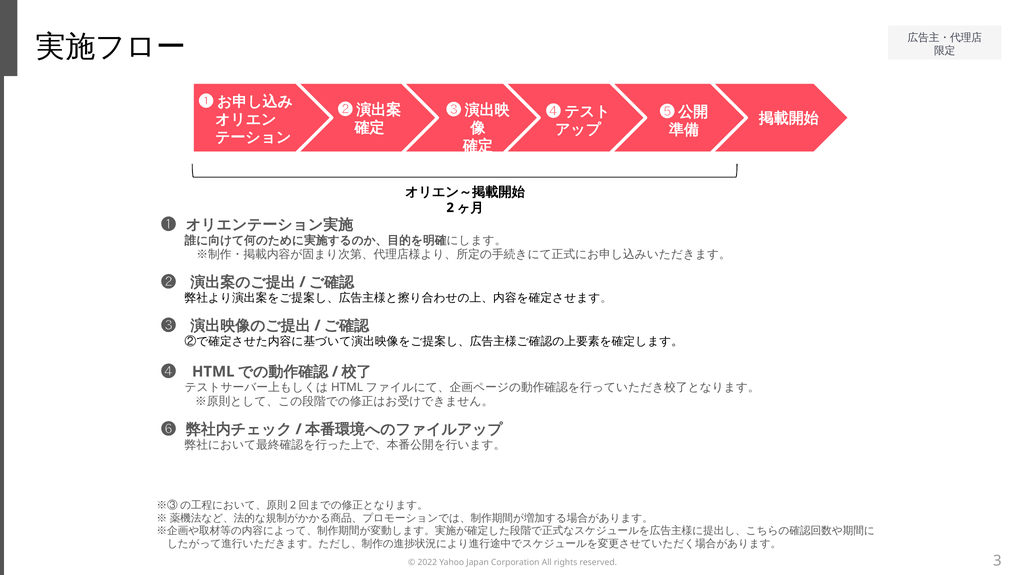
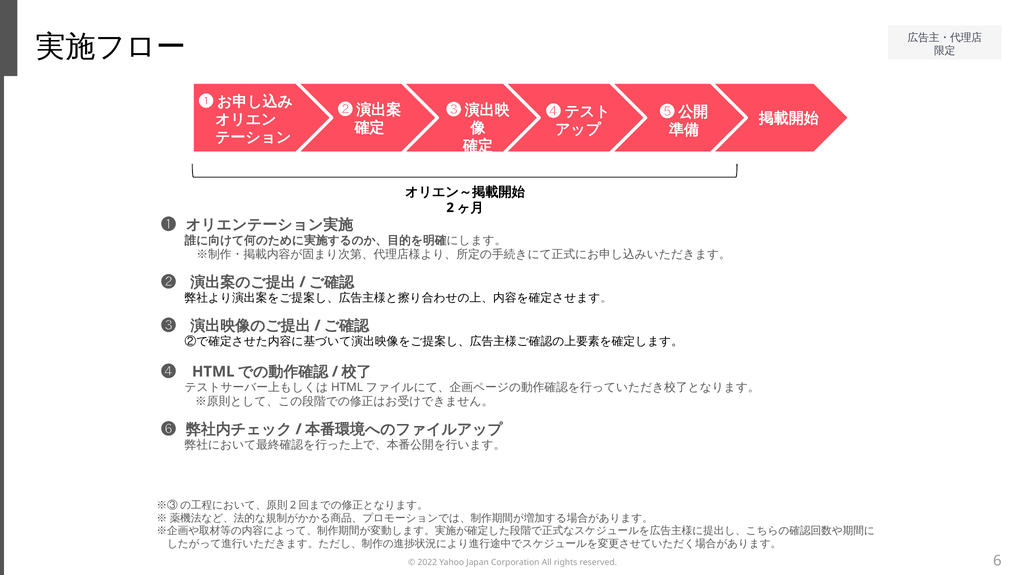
3: 3 -> 6
